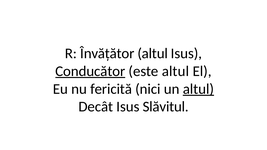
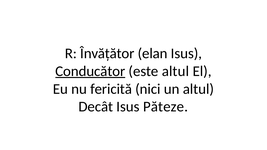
Învățător altul: altul -> elan
altul at (198, 89) underline: present -> none
Slăvitul: Slăvitul -> Păteze
